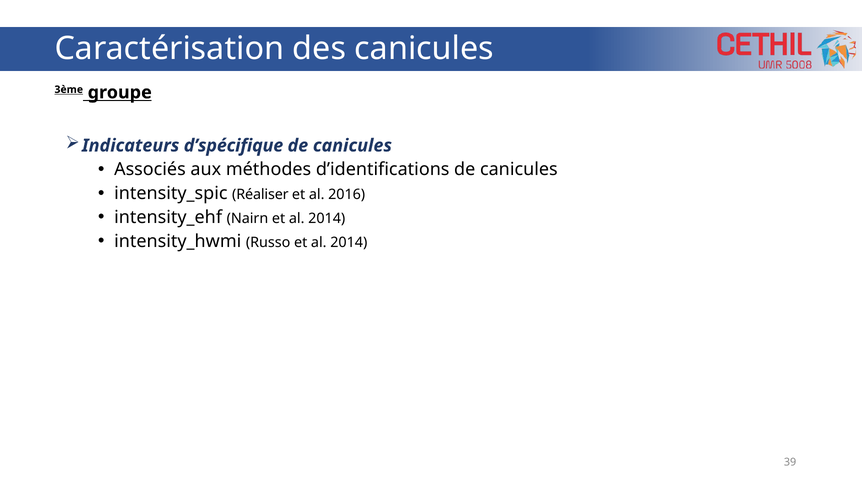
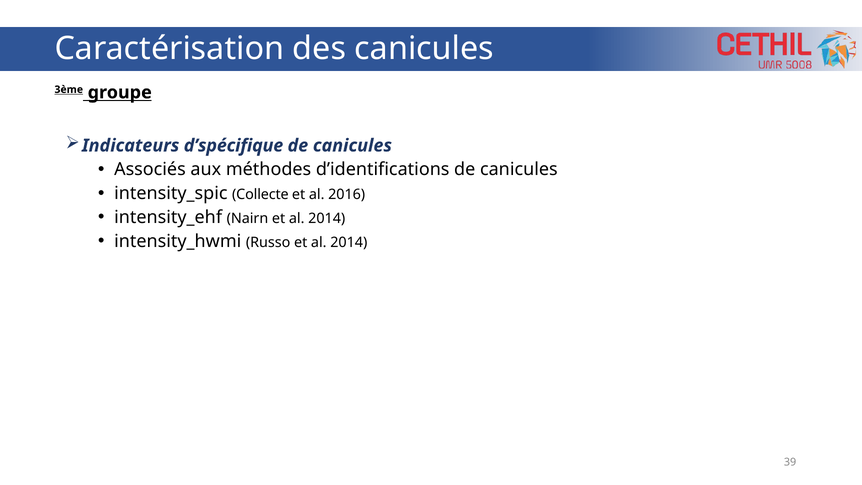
Réaliser: Réaliser -> Collecte
